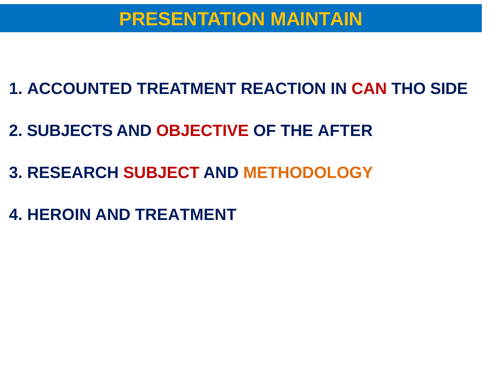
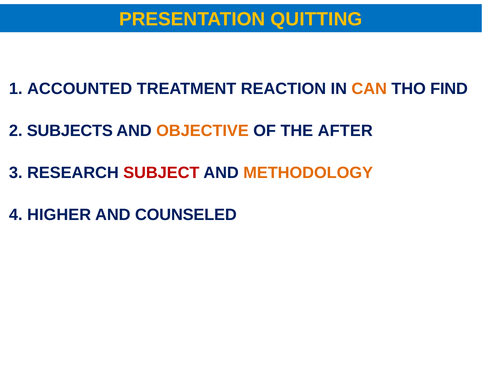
MAINTAIN: MAINTAIN -> QUITTING
CAN colour: red -> orange
SIDE: SIDE -> FIND
OBJECTIVE colour: red -> orange
HEROIN: HEROIN -> HIGHER
AND TREATMENT: TREATMENT -> COUNSELED
